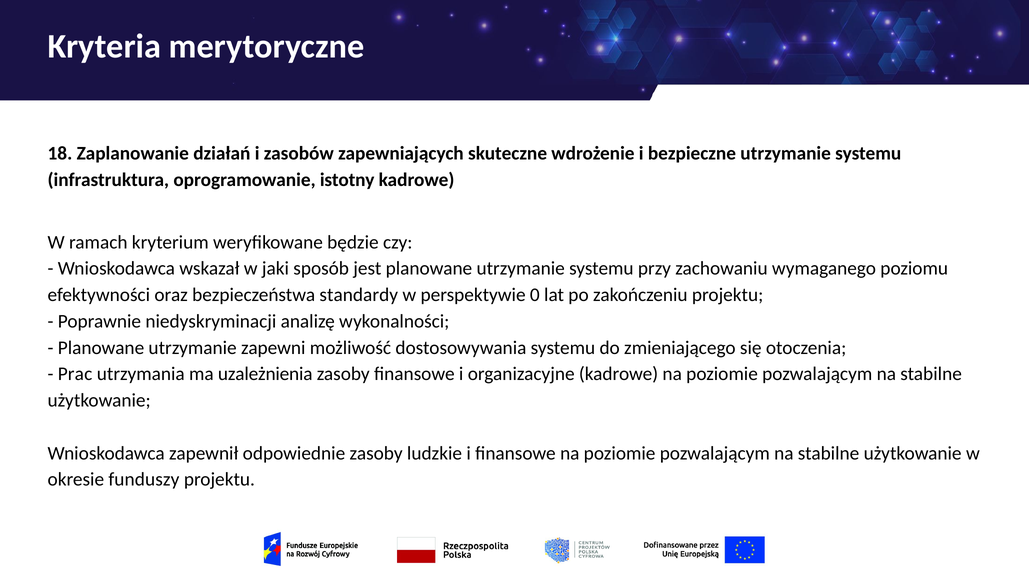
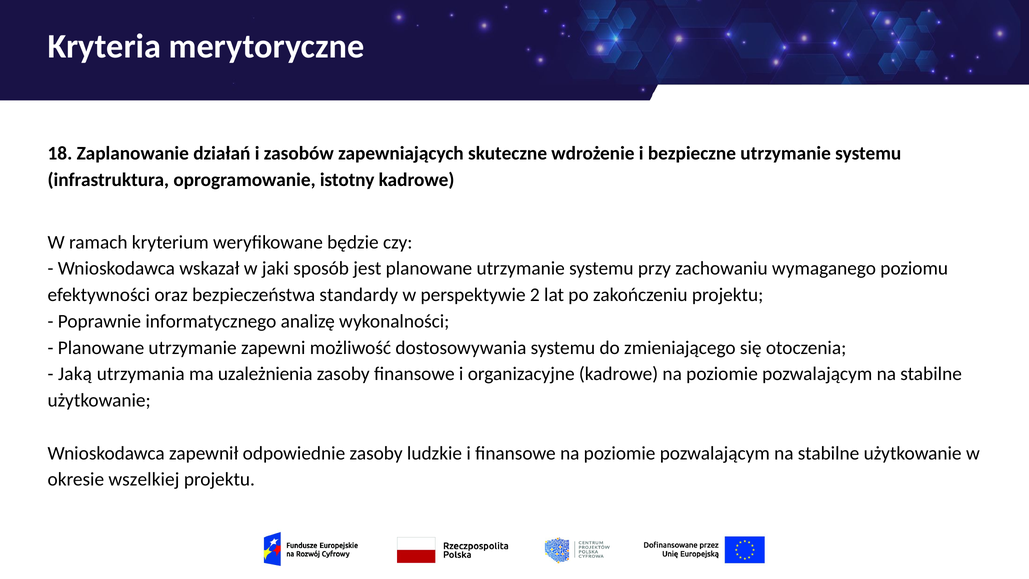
0: 0 -> 2
niedyskryminacji: niedyskryminacji -> informatycznego
Prac: Prac -> Jaką
funduszy: funduszy -> wszelkiej
